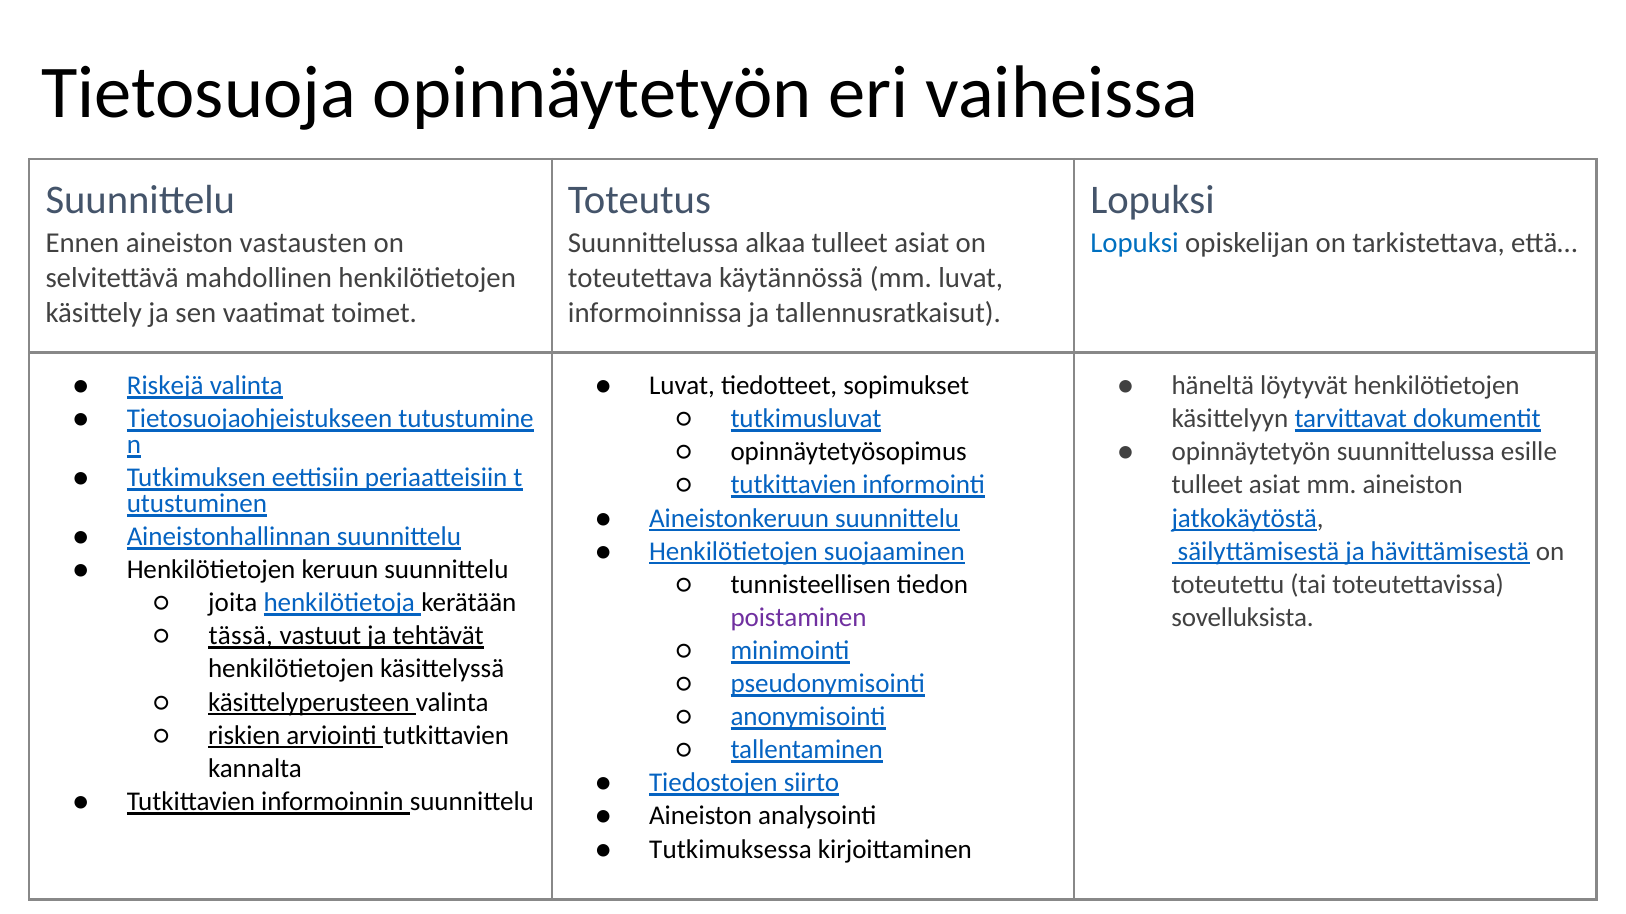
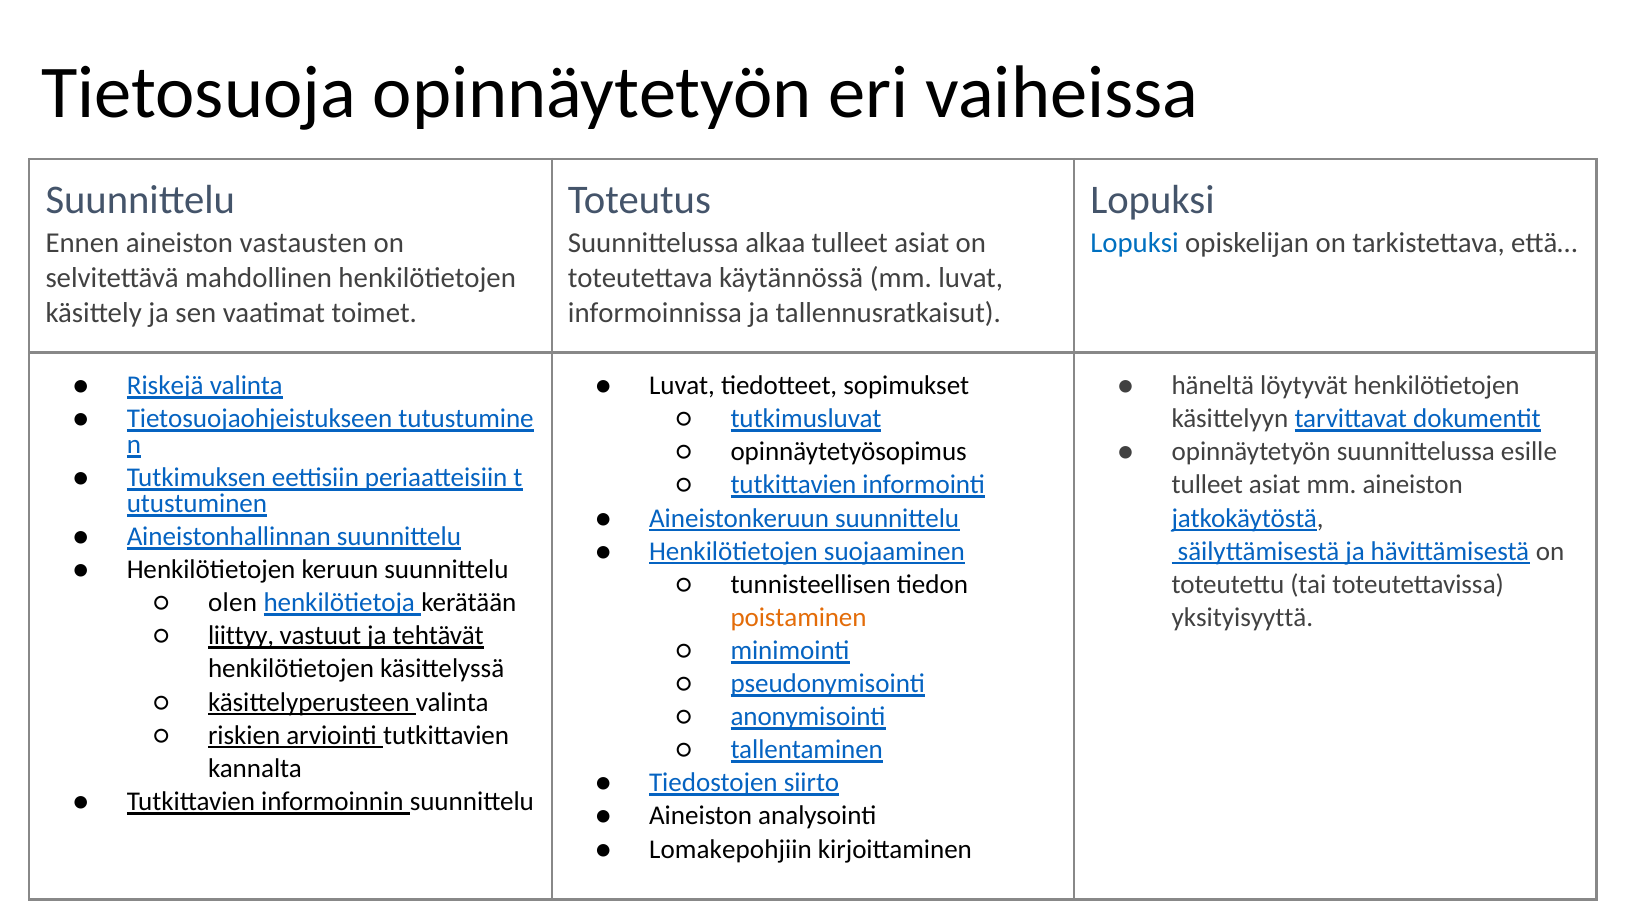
joita: joita -> olen
poistaminen colour: purple -> orange
sovelluksista: sovelluksista -> yksityisyyttä
tässä: tässä -> liittyy
Tutkimuksessa: Tutkimuksessa -> Lomakepohjiin
